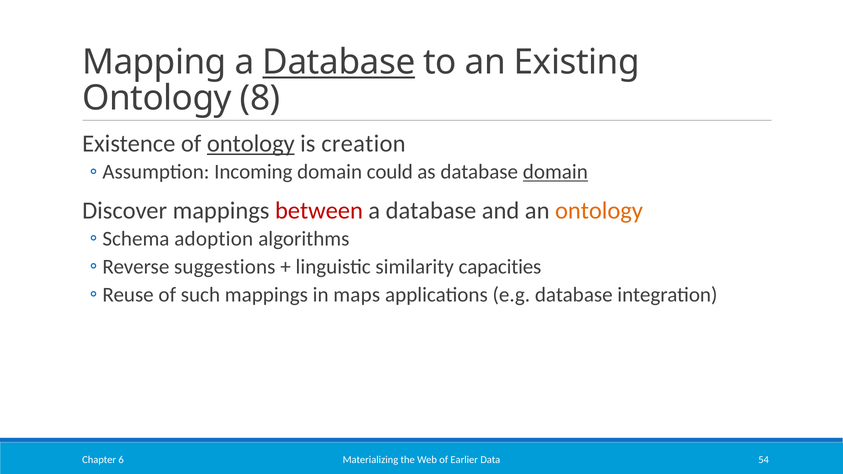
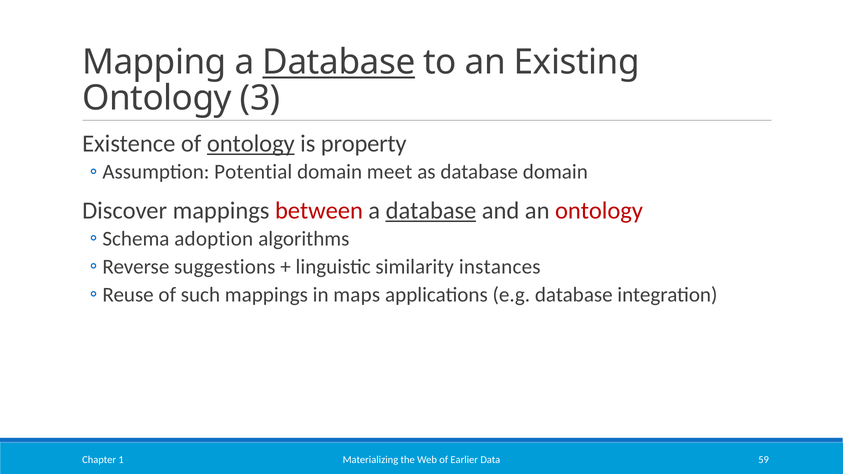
8: 8 -> 3
creation: creation -> property
Incoming: Incoming -> Potential
could: could -> meet
domain at (555, 172) underline: present -> none
database at (431, 211) underline: none -> present
ontology at (599, 211) colour: orange -> red
capacities: capacities -> instances
54: 54 -> 59
6: 6 -> 1
